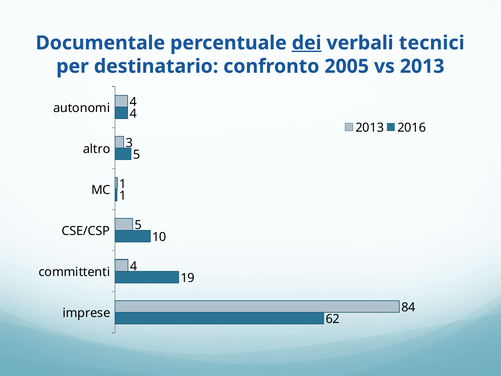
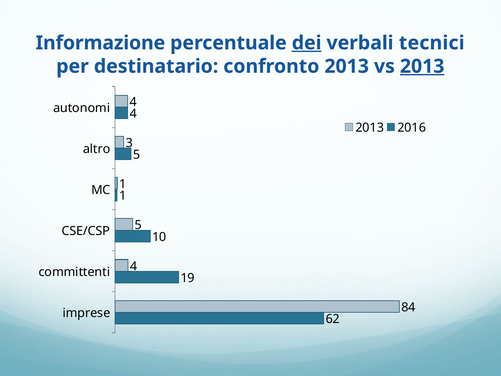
Documentale: Documentale -> Informazione
confronto 2005: 2005 -> 2013
2013 at (422, 66) underline: none -> present
